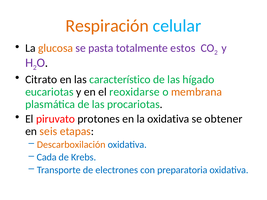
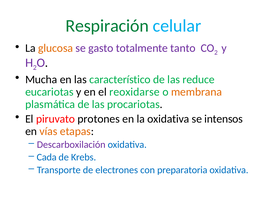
Respiración colour: orange -> green
pasta: pasta -> gasto
estos: estos -> tanto
Citrato: Citrato -> Mucha
hígado: hígado -> reduce
obtener: obtener -> intensos
seis: seis -> vías
Descarboxilación colour: orange -> purple
